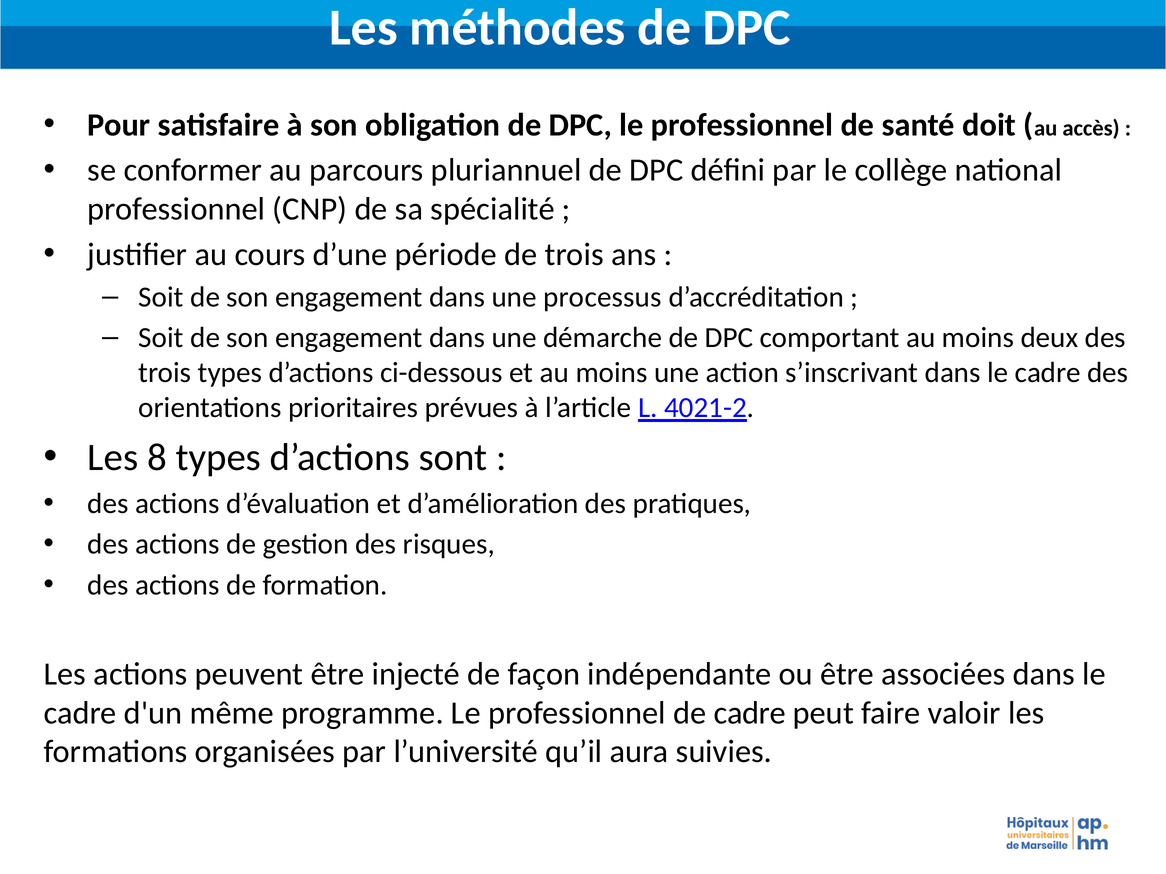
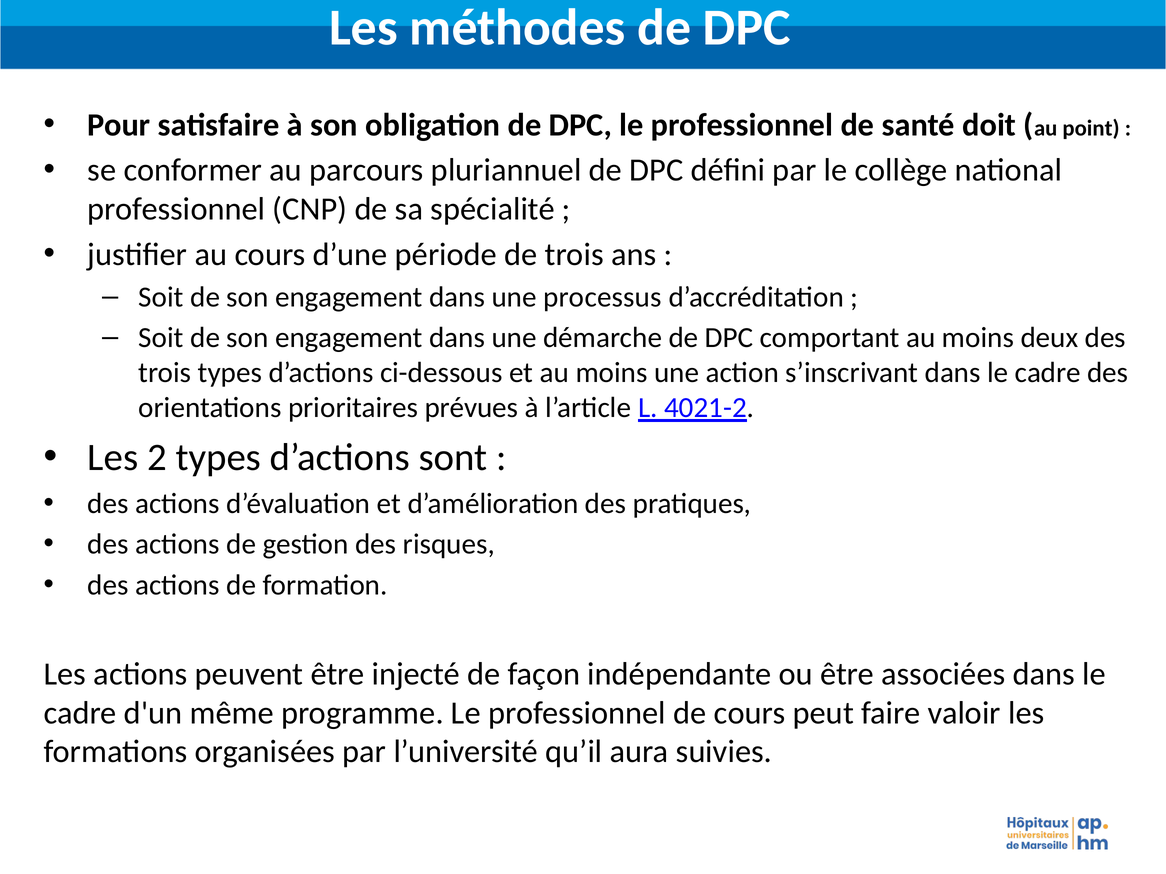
accès: accès -> point
8: 8 -> 2
de cadre: cadre -> cours
